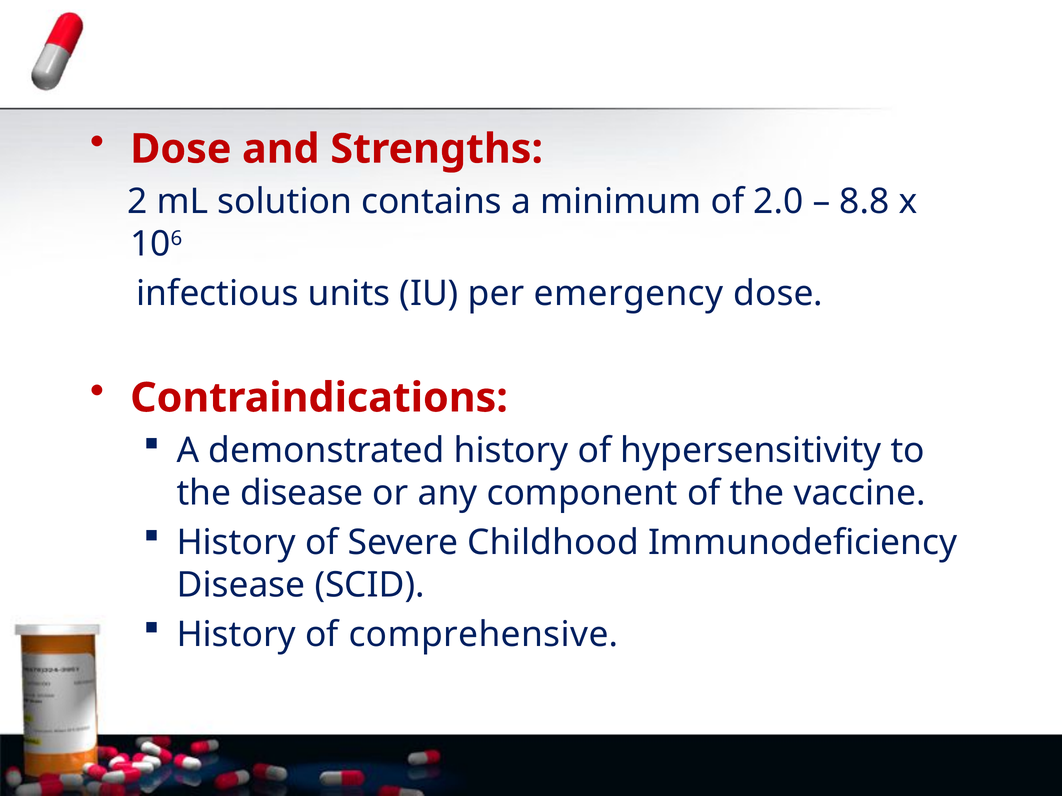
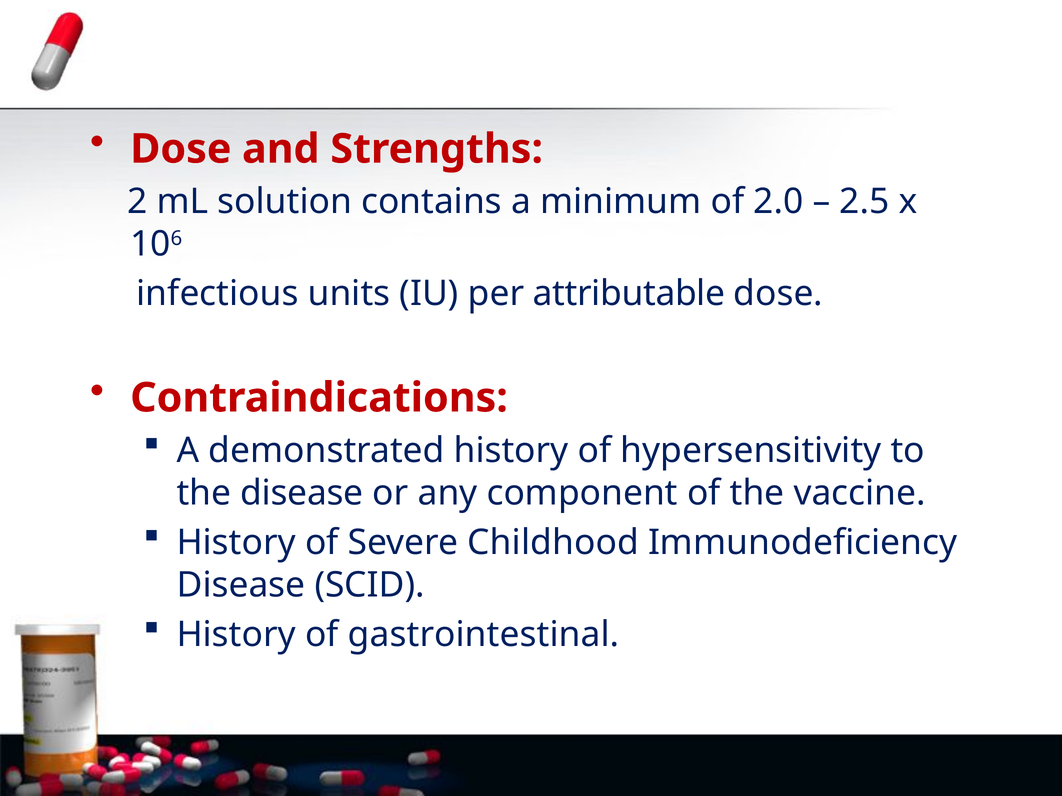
8.8: 8.8 -> 2.5
emergency: emergency -> attributable
comprehensive: comprehensive -> gastrointestinal
